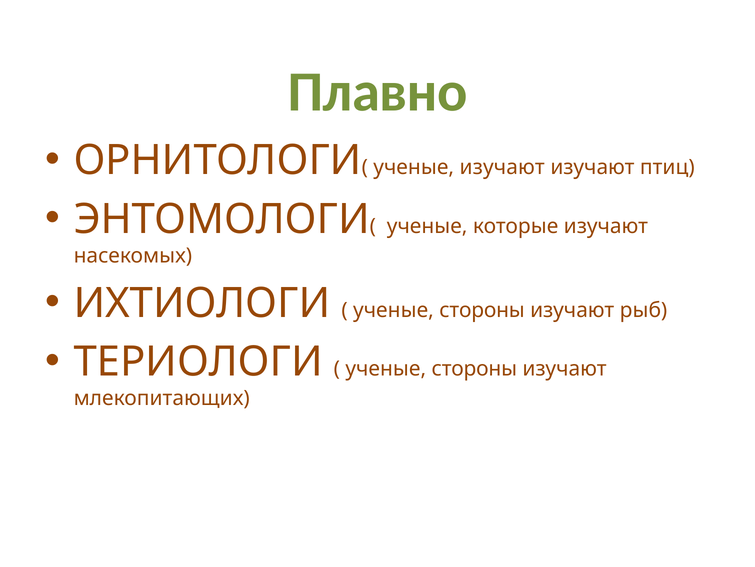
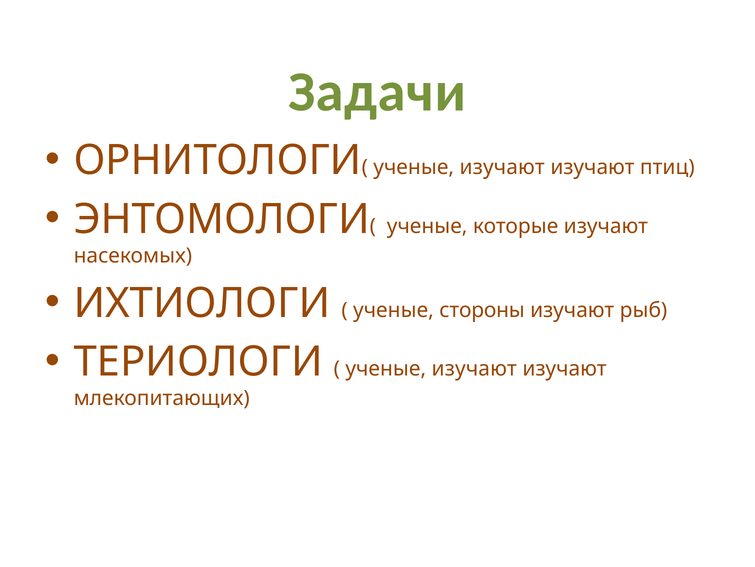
Плавно: Плавно -> Задачи
стороны at (474, 369): стороны -> изучают
